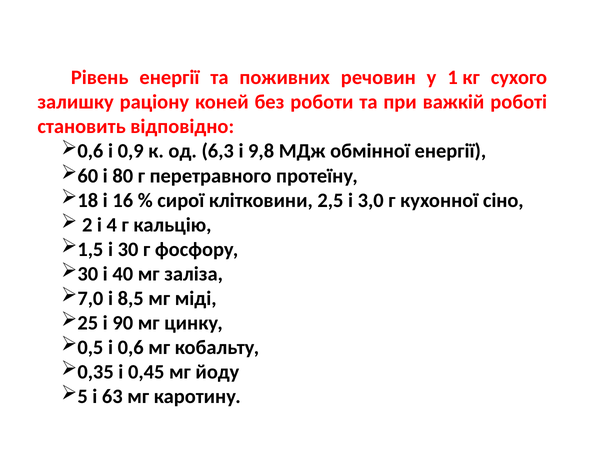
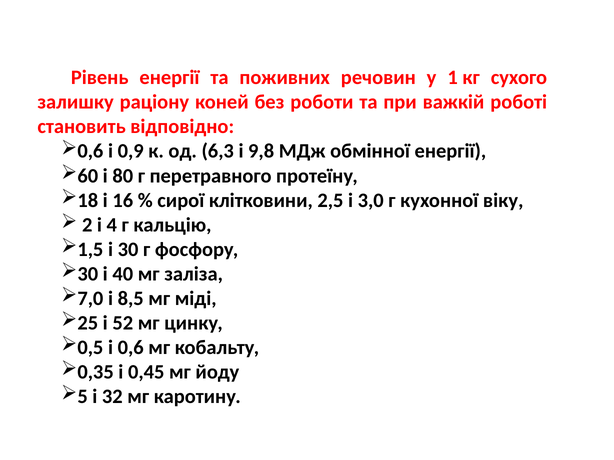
сіно: сіно -> віку
90: 90 -> 52
63: 63 -> 32
